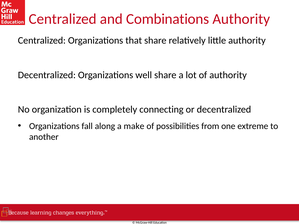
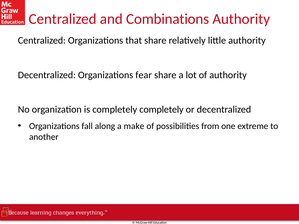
well: well -> fear
completely connecting: connecting -> completely
